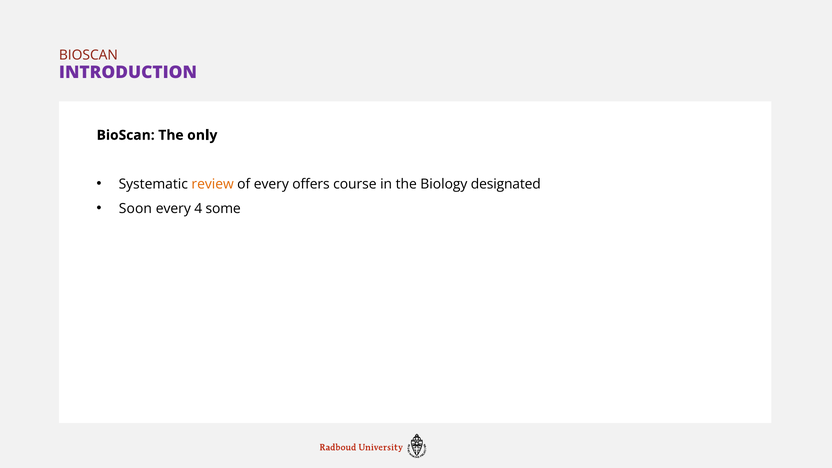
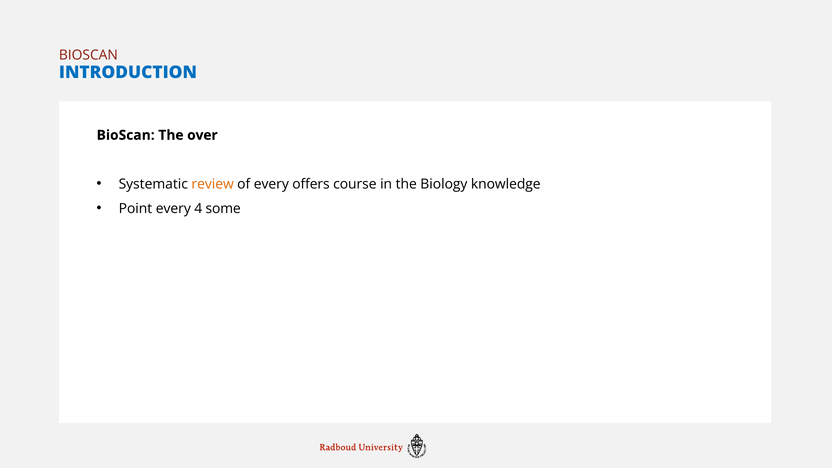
INTRODUCTION colour: purple -> blue
only: only -> over
designated: designated -> knowledge
Soon: Soon -> Point
